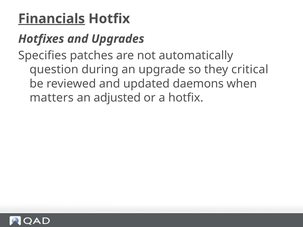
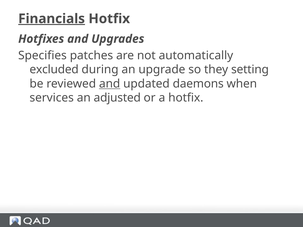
question: question -> excluded
critical: critical -> setting
and at (110, 84) underline: none -> present
matters: matters -> services
